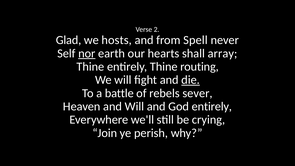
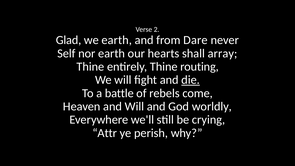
we hosts: hosts -> earth
Spell: Spell -> Dare
nor underline: present -> none
sever: sever -> come
God entirely: entirely -> worldly
Join: Join -> Attr
